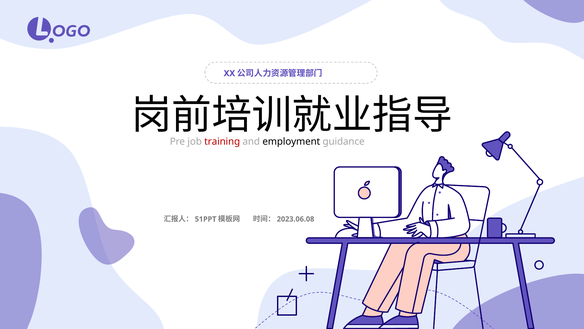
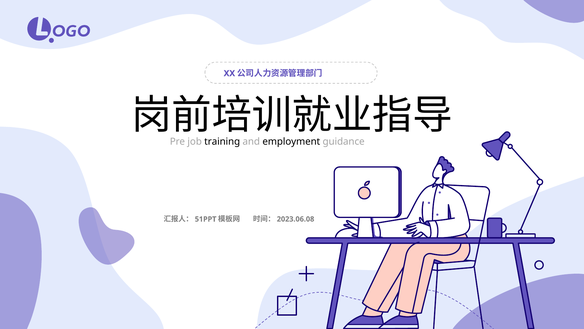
training colour: red -> black
